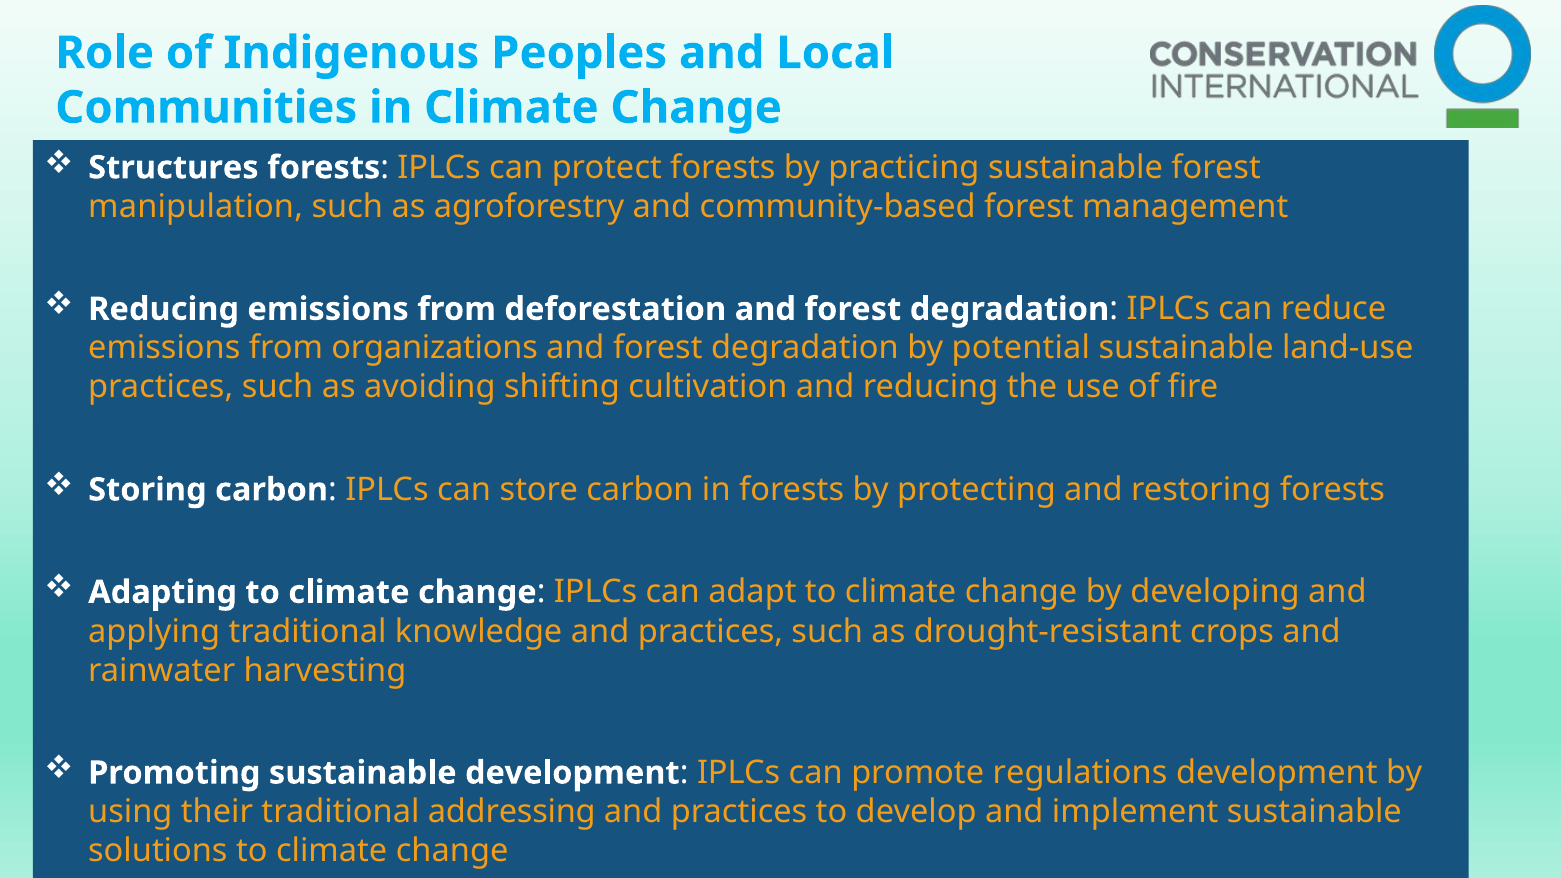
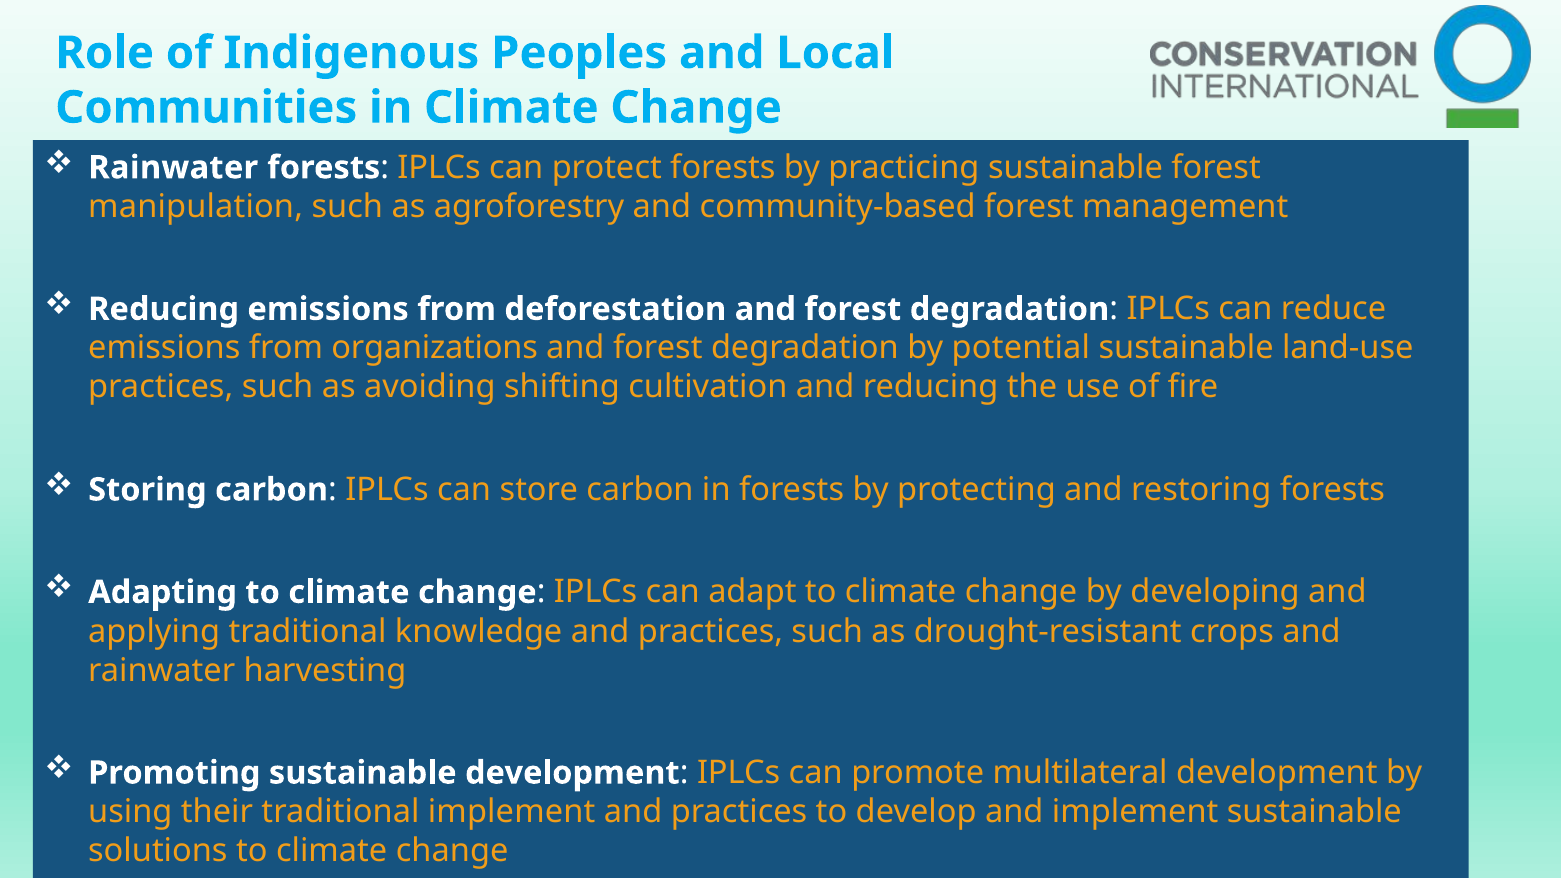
Structures at (173, 168): Structures -> Rainwater
regulations: regulations -> multilateral
traditional addressing: addressing -> implement
